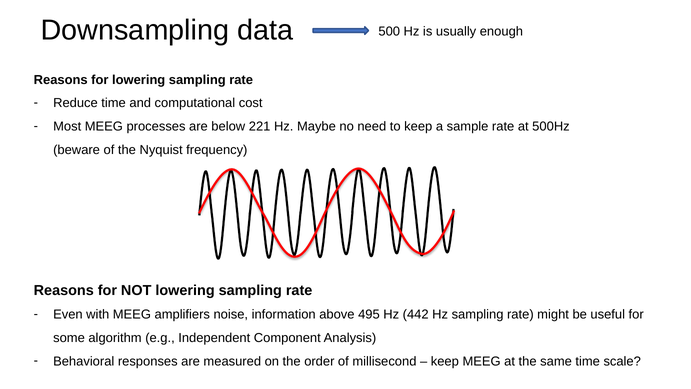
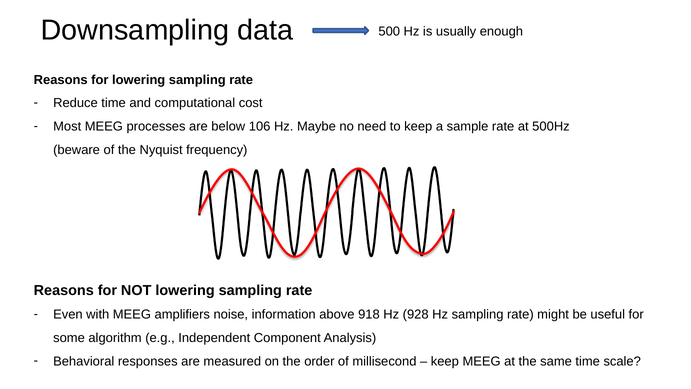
221: 221 -> 106
495: 495 -> 918
442: 442 -> 928
